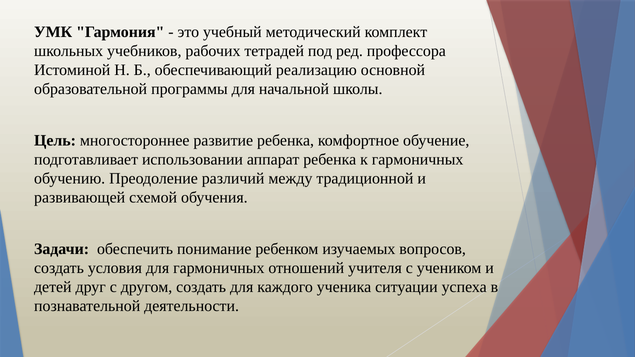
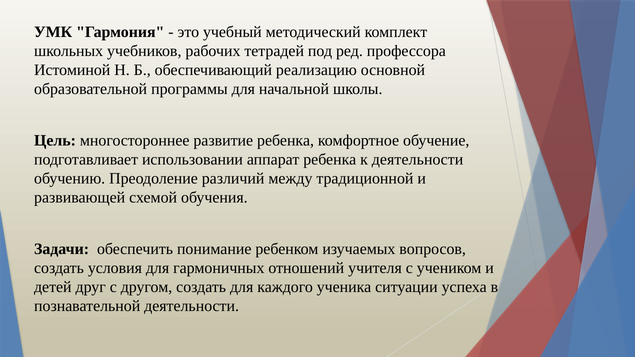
к гармоничных: гармоничных -> деятельности
